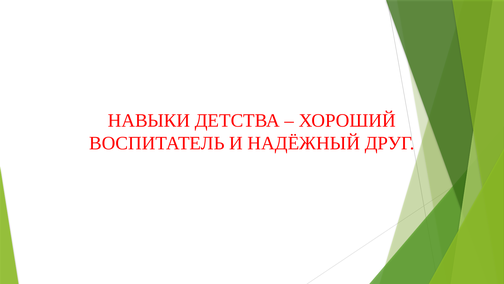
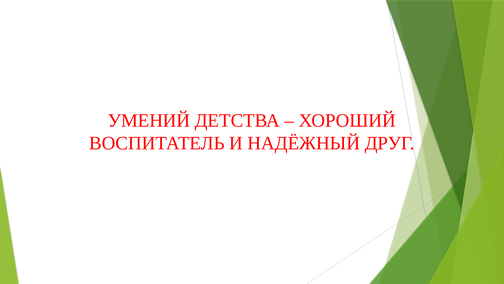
НАВЫКИ: НАВЫКИ -> УМЕНИЙ
